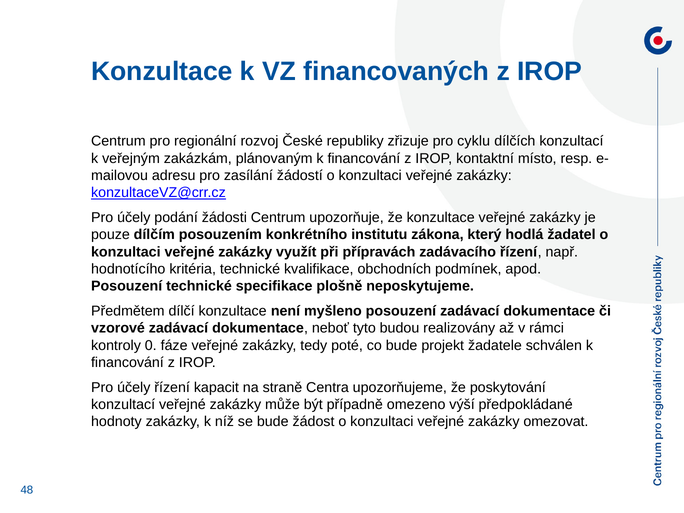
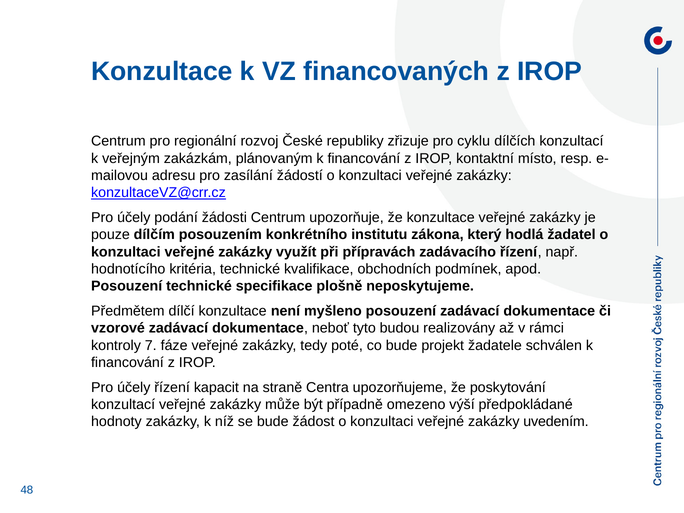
0: 0 -> 7
omezovat: omezovat -> uvedením
